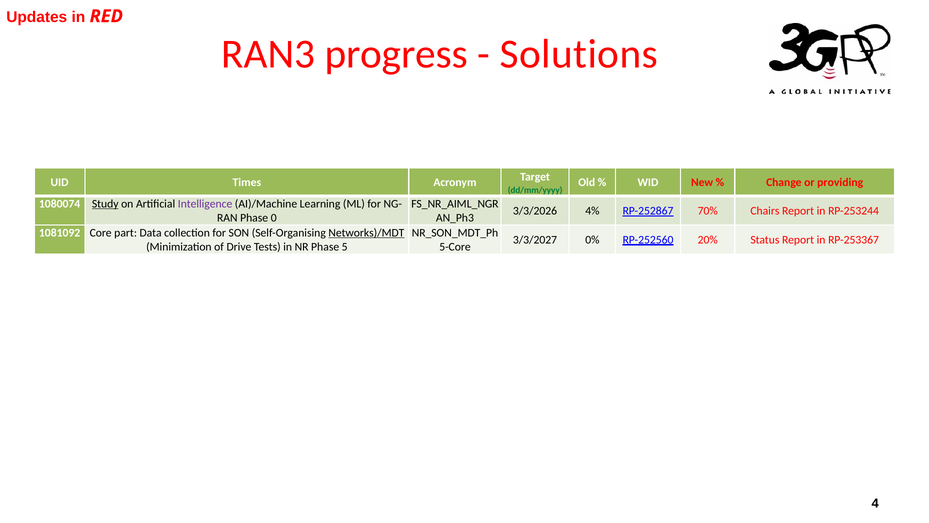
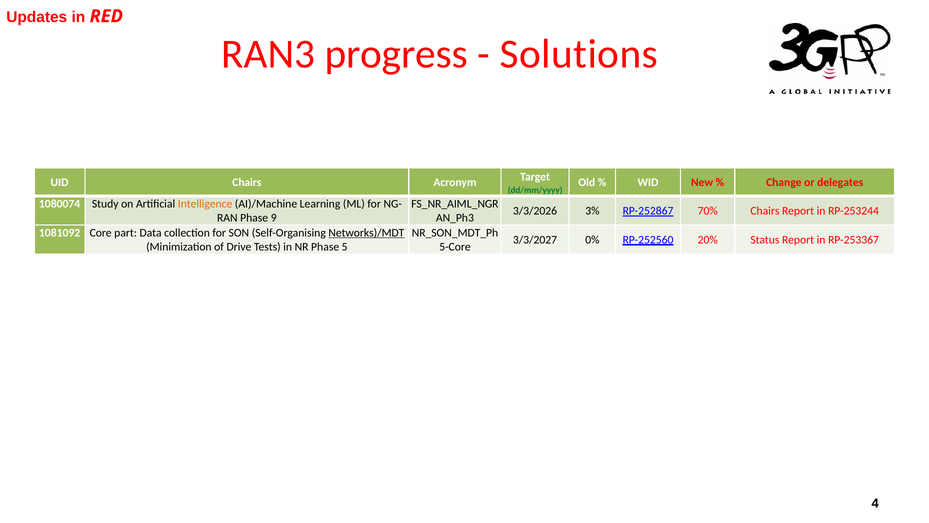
UID Times: Times -> Chairs
providing: providing -> delegates
Study underline: present -> none
Intelligence colour: purple -> orange
4%: 4% -> 3%
0: 0 -> 9
